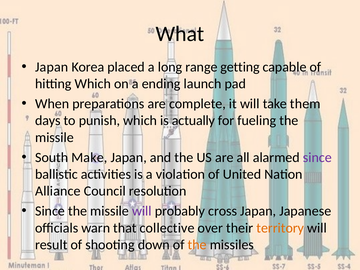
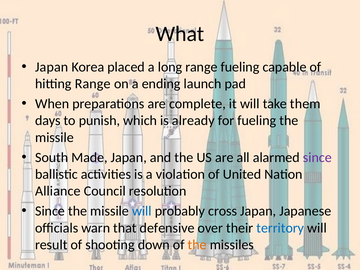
range getting: getting -> fueling
hitting Which: Which -> Range
actually: actually -> already
Make: Make -> Made
will at (142, 211) colour: purple -> blue
collective: collective -> defensive
territory colour: orange -> blue
